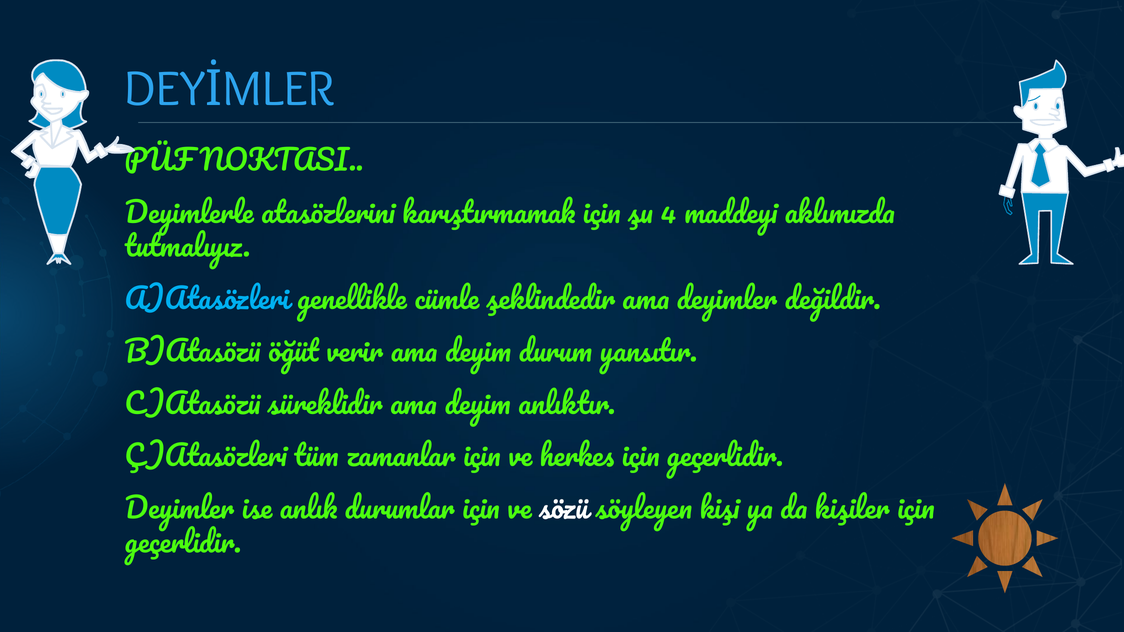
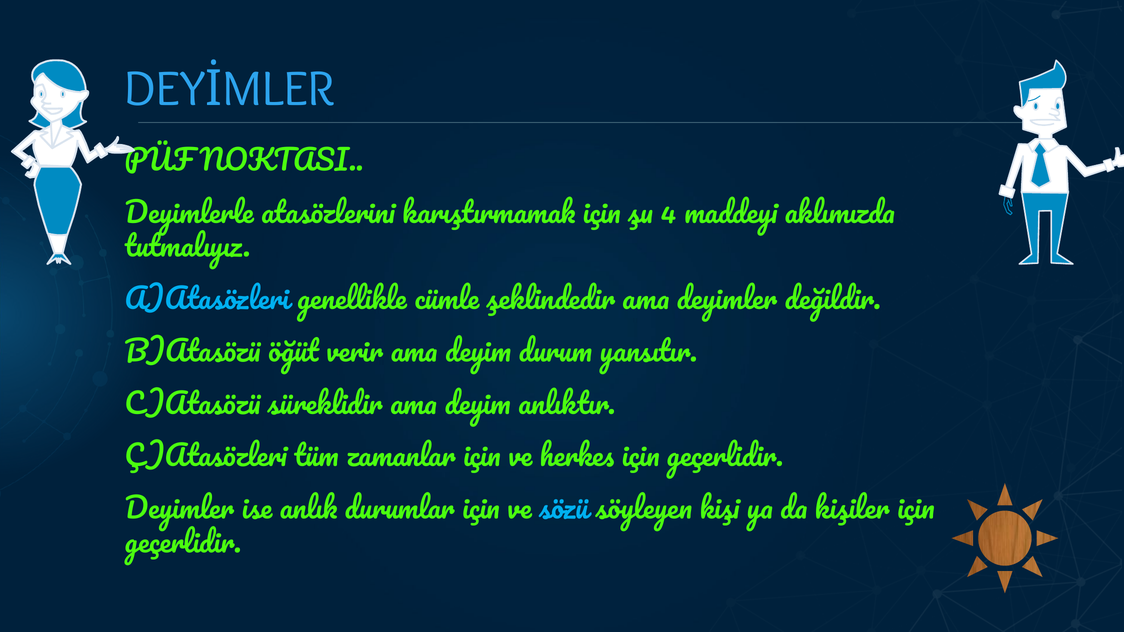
sözü colour: white -> light blue
